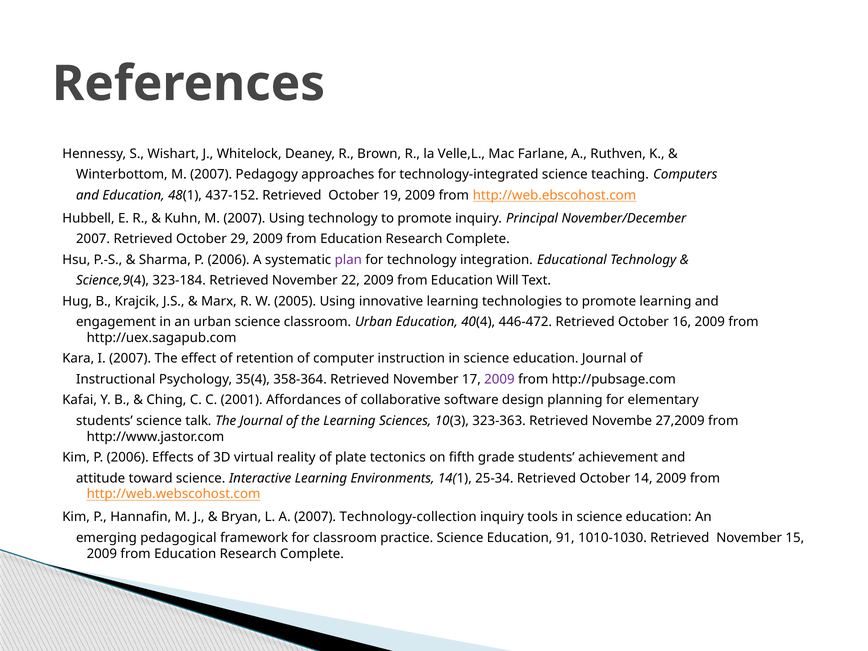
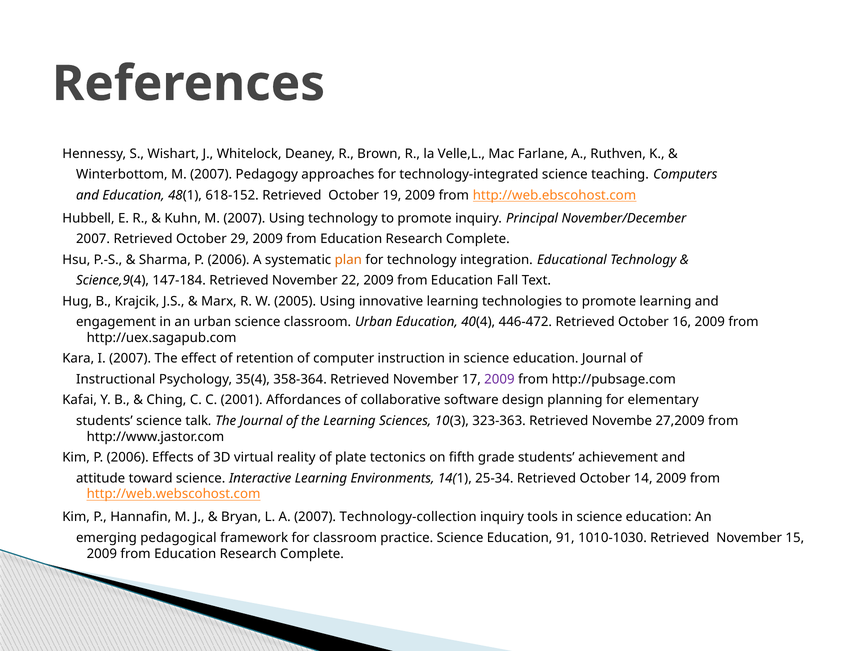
437-152: 437-152 -> 618-152
plan colour: purple -> orange
323-184: 323-184 -> 147-184
Will: Will -> Fall
